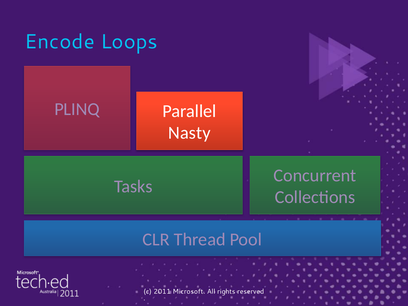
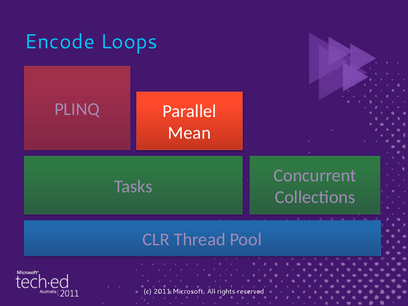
Nasty: Nasty -> Mean
